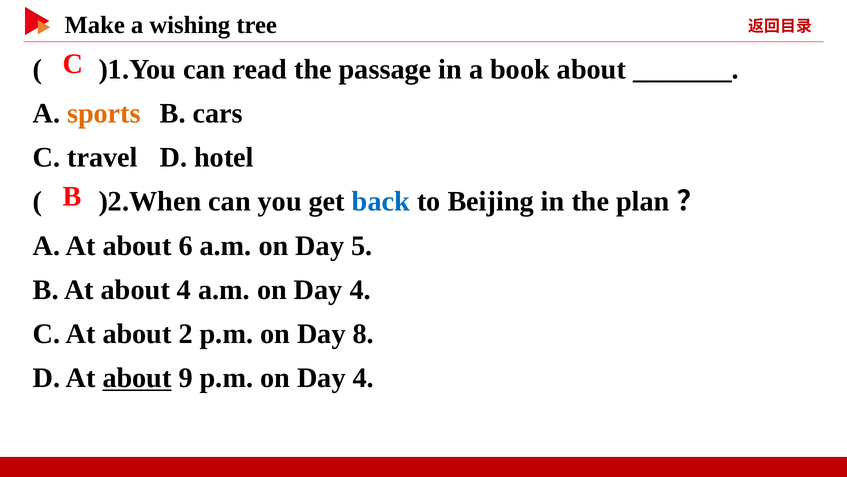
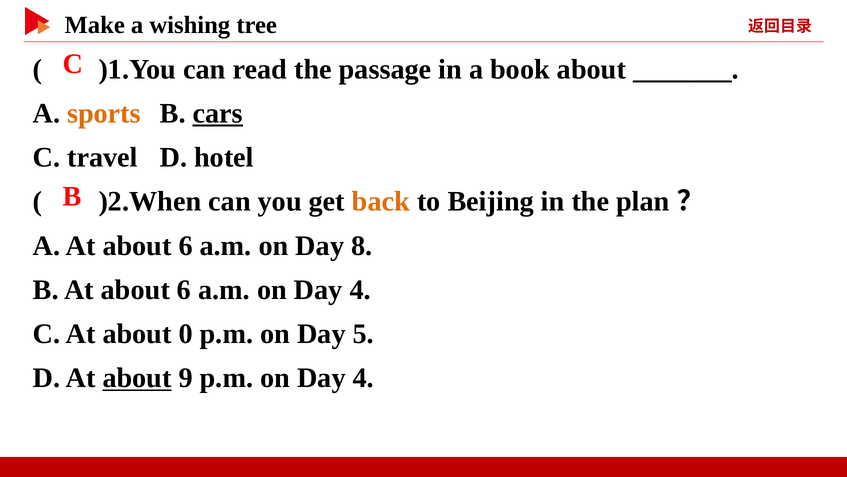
cars underline: none -> present
back colour: blue -> orange
5: 5 -> 8
B At about 4: 4 -> 6
2: 2 -> 0
8: 8 -> 5
